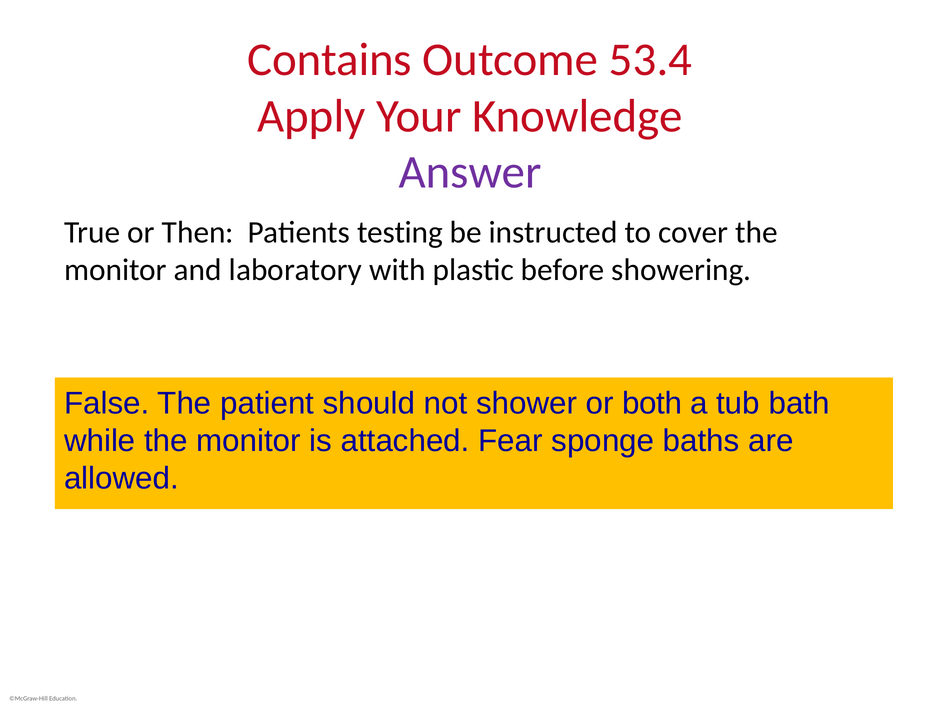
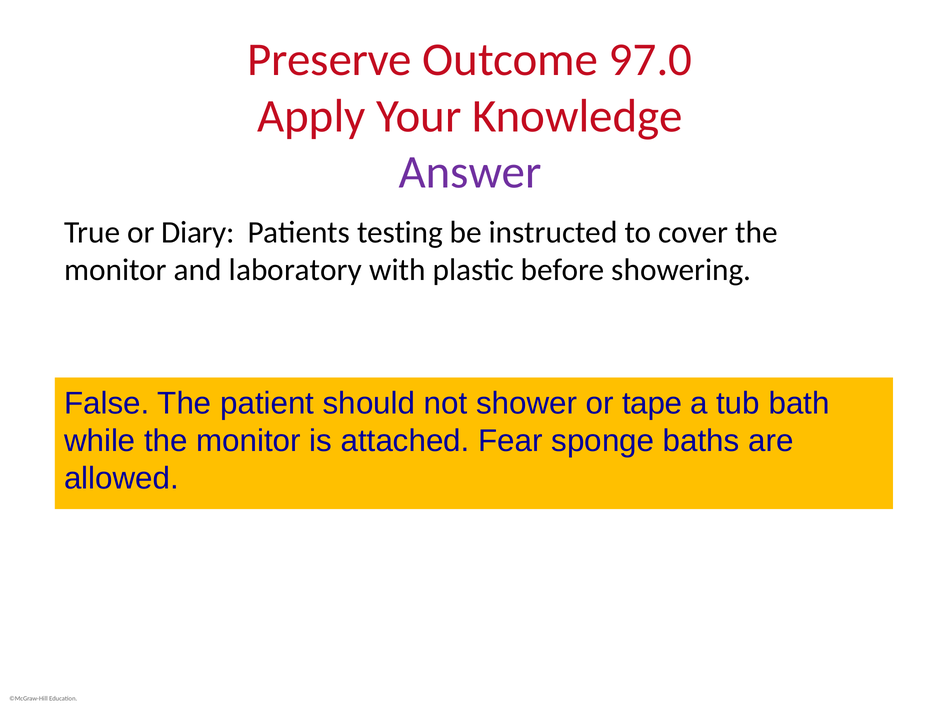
Contains: Contains -> Preserve
53.4: 53.4 -> 97.0
Then: Then -> Diary
both: both -> tape
